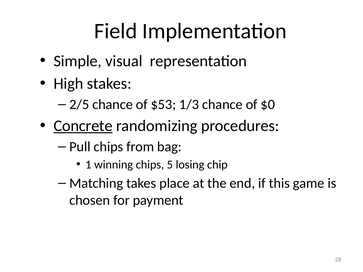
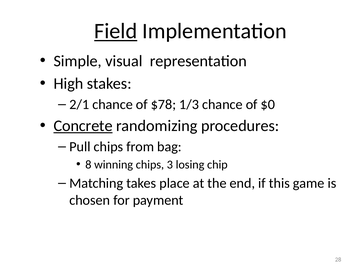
Field underline: none -> present
2/5: 2/5 -> 2/1
$53: $53 -> $78
1: 1 -> 8
5: 5 -> 3
